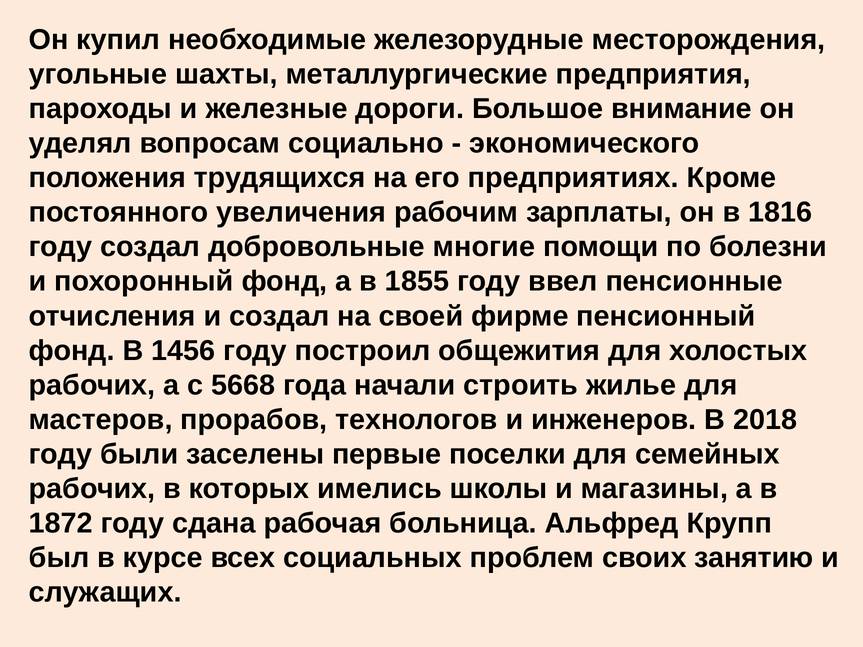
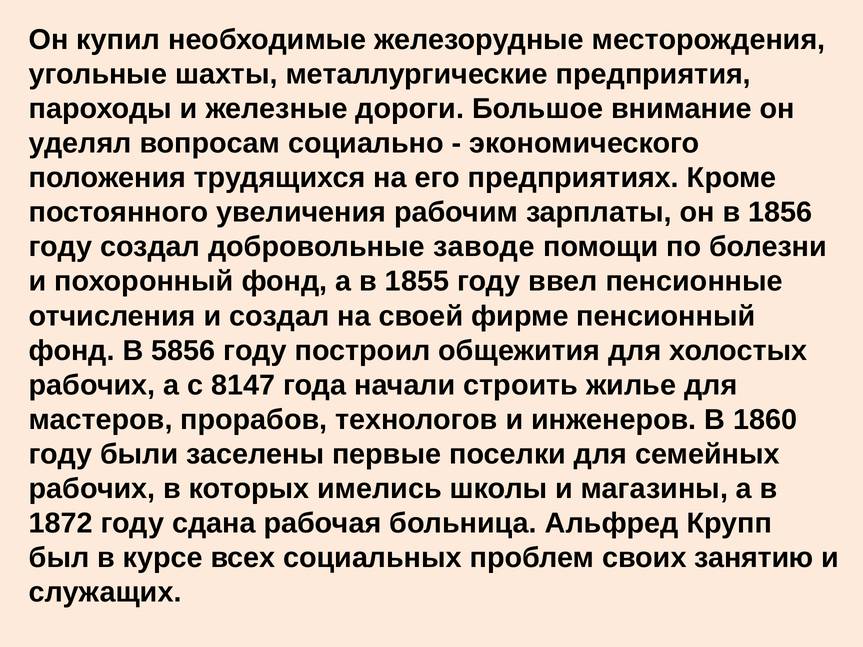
1816: 1816 -> 1856
многие: многие -> заводе
1456: 1456 -> 5856
5668: 5668 -> 8147
2018: 2018 -> 1860
